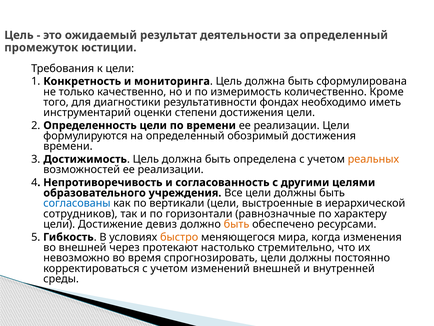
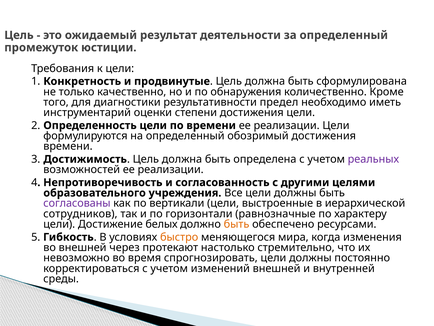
мониторинга: мониторинга -> продвинутые
измеримость: измеримость -> обнаружения
фондах: фондах -> предел
реальных colour: orange -> purple
согласованы colour: blue -> purple
девиз: девиз -> белых
